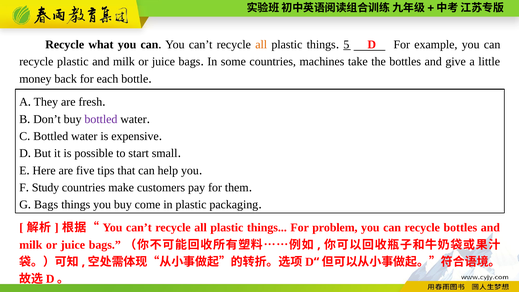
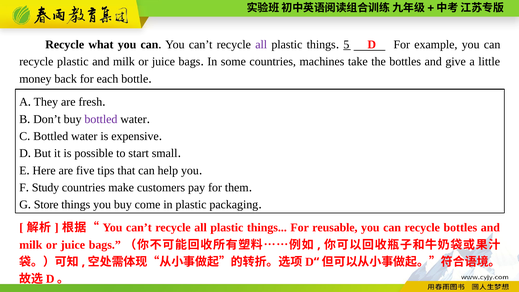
all at (261, 45) colour: orange -> purple
Bags at (46, 205): Bags -> Store
problem: problem -> reusable
